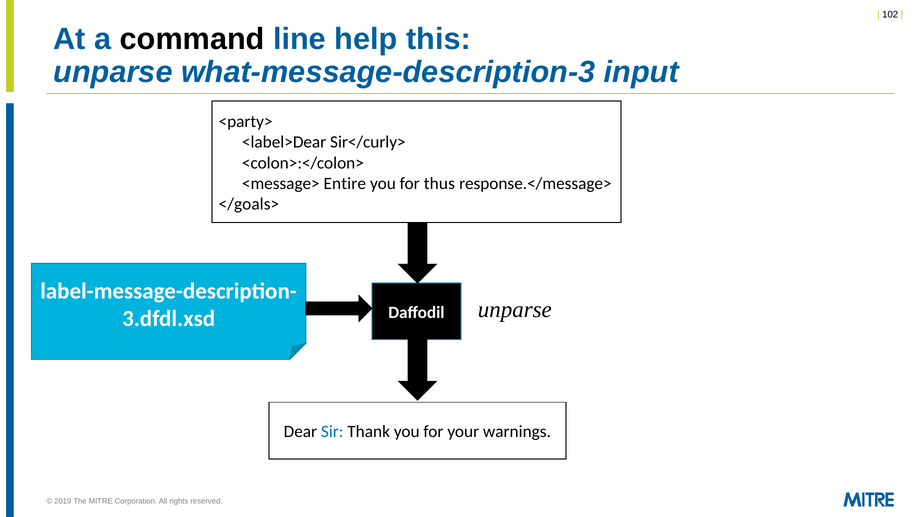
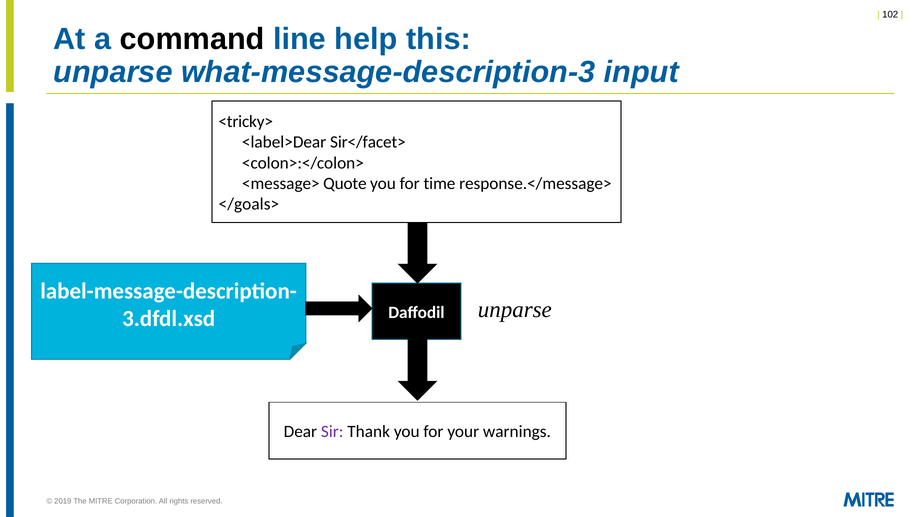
<party>: <party> -> <tricky>
Sir</curly>: Sir</curly> -> Sir</facet>
Entire: Entire -> Quote
thus: thus -> time
Sir colour: blue -> purple
